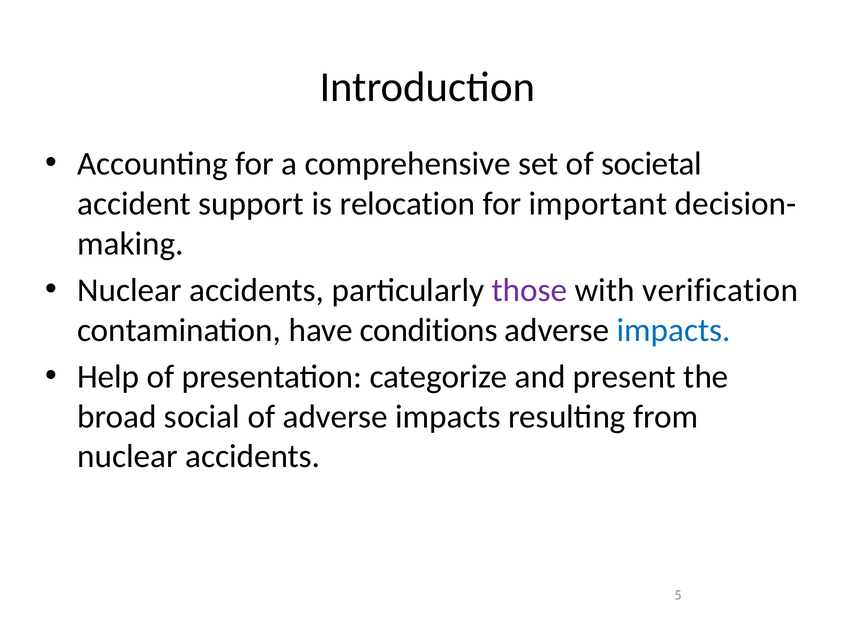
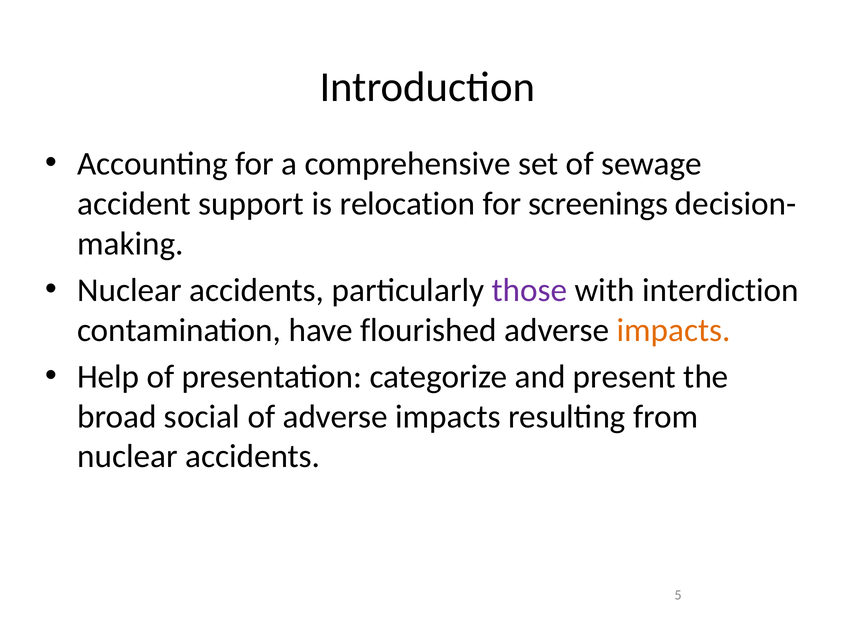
societal: societal -> sewage
important: important -> screenings
verification: verification -> interdiction
conditions: conditions -> flourished
impacts at (674, 330) colour: blue -> orange
